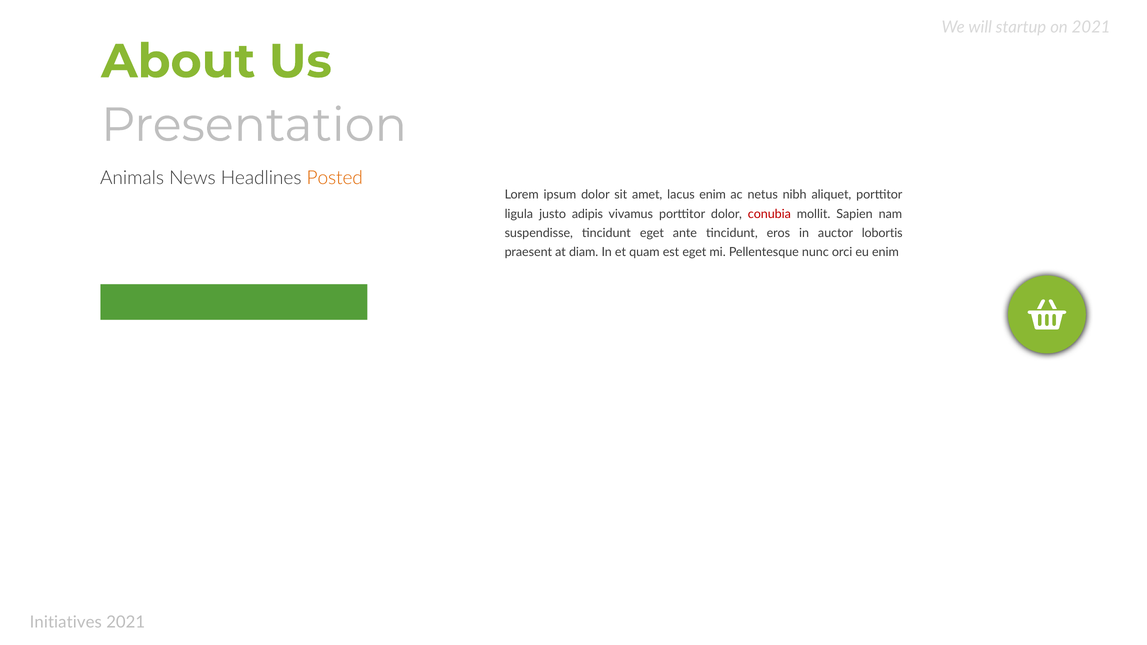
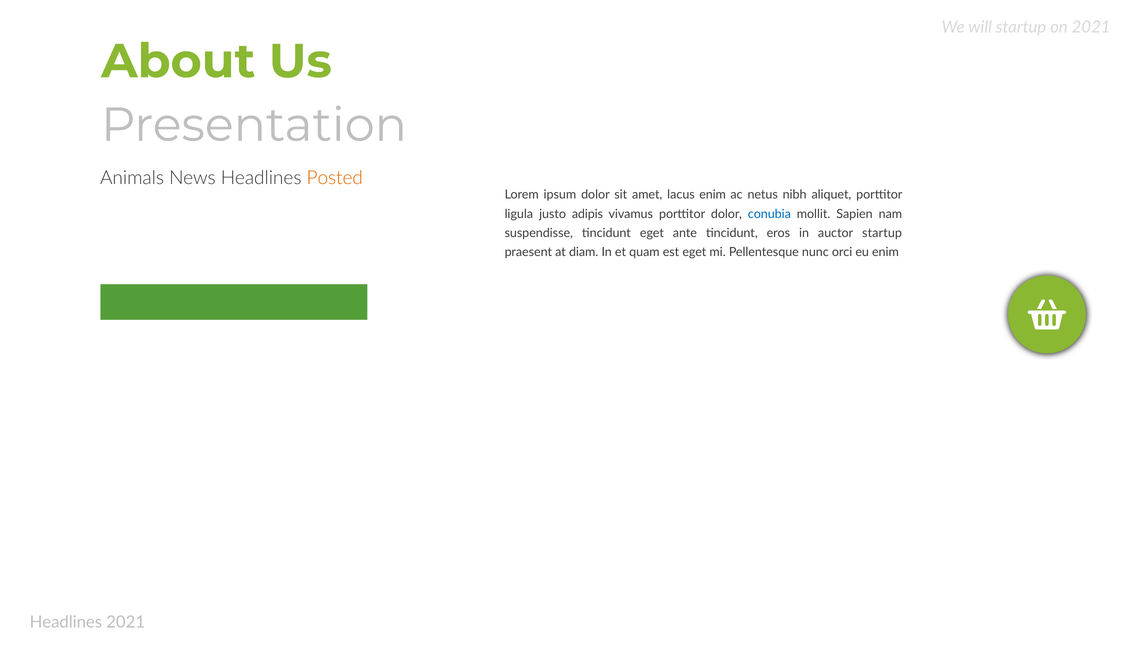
conubia colour: red -> blue
auctor lobortis: lobortis -> startup
Initiatives at (66, 622): Initiatives -> Headlines
